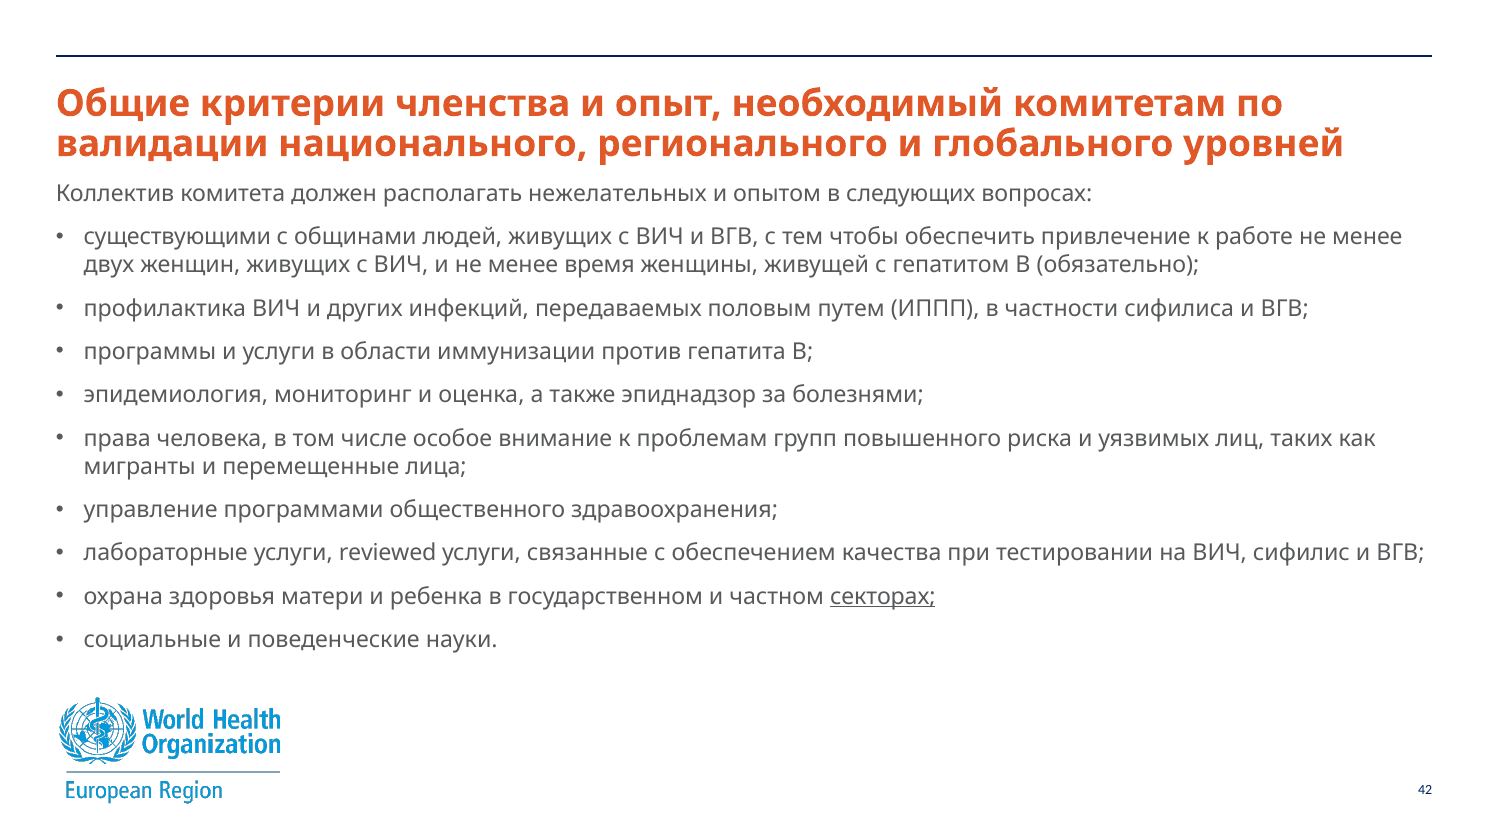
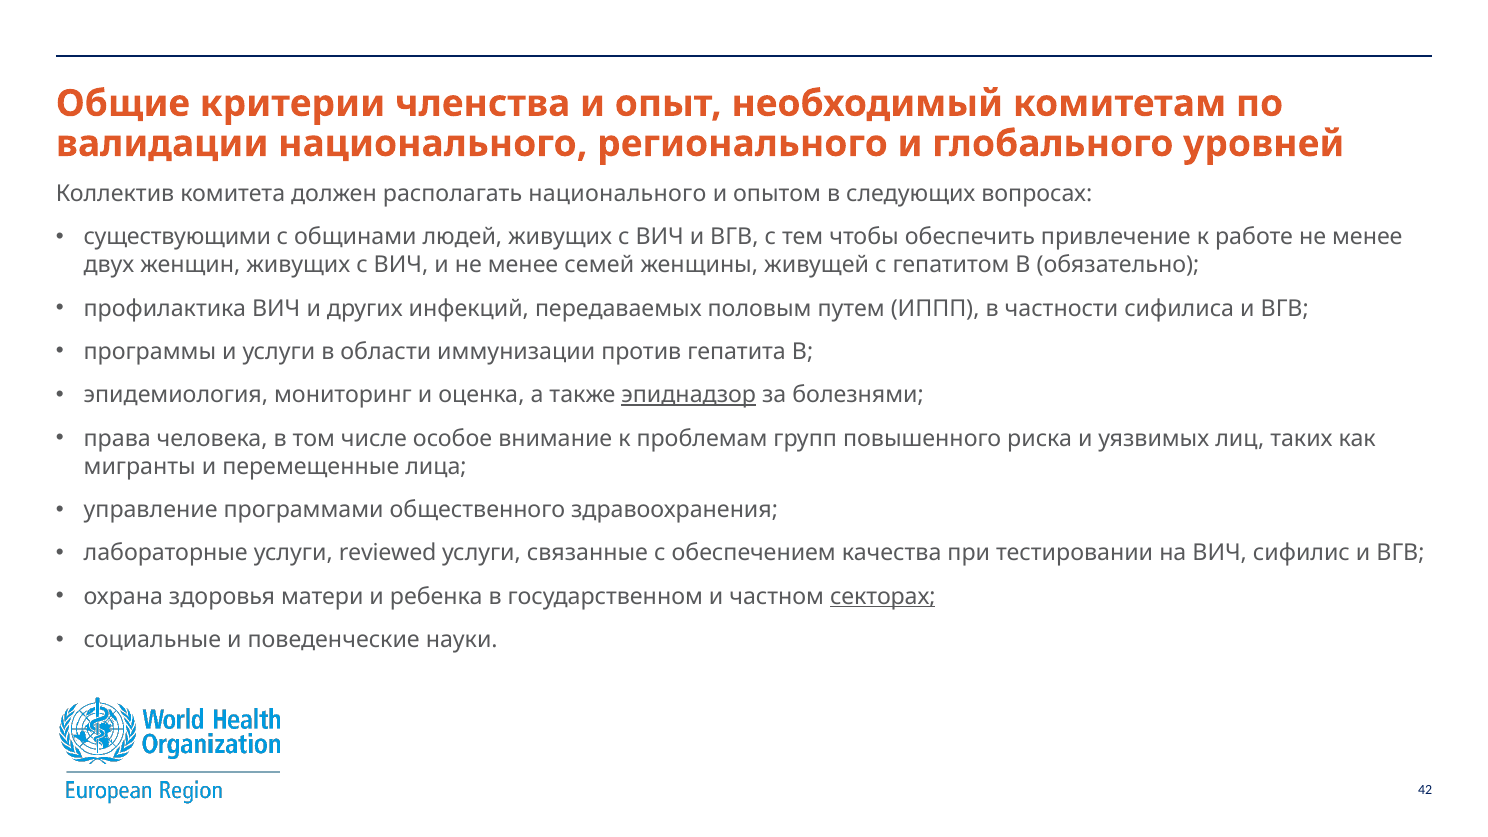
располагать нежелательных: нежелательных -> национального
время: время -> семей
эпиднадзор underline: none -> present
